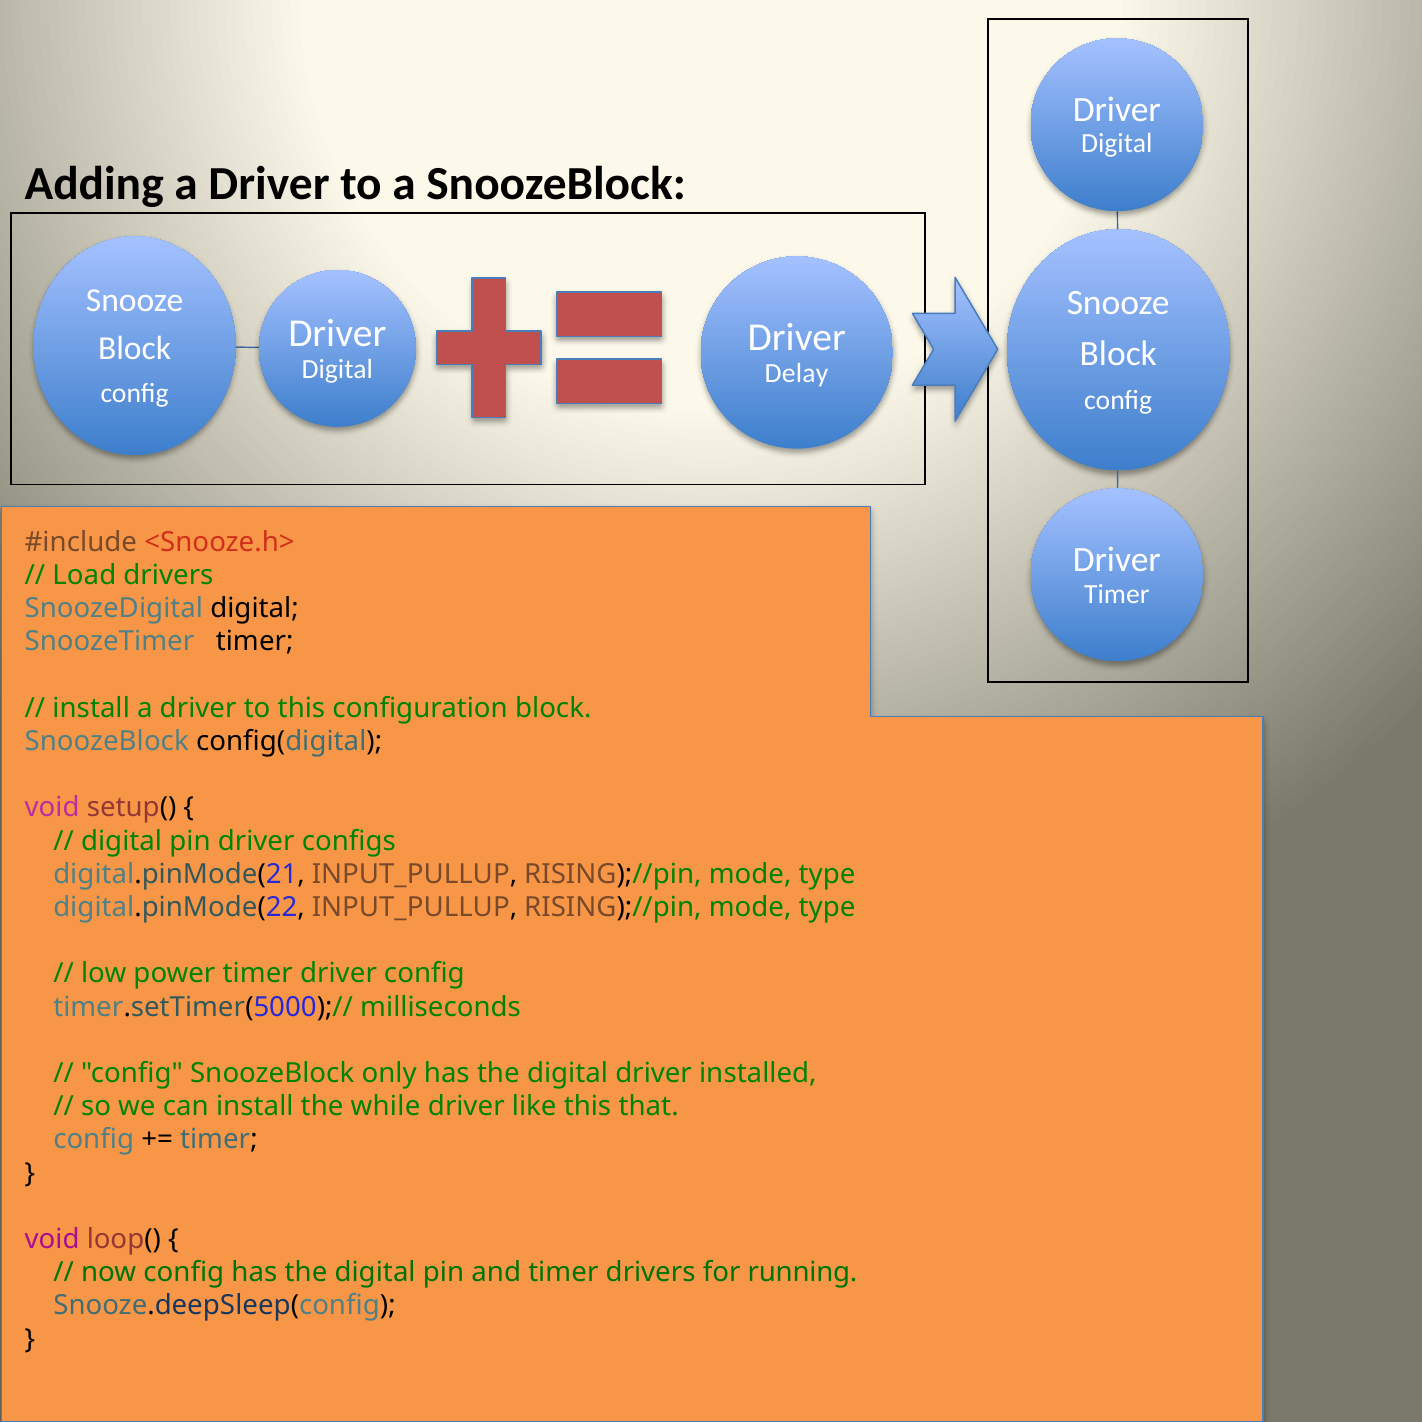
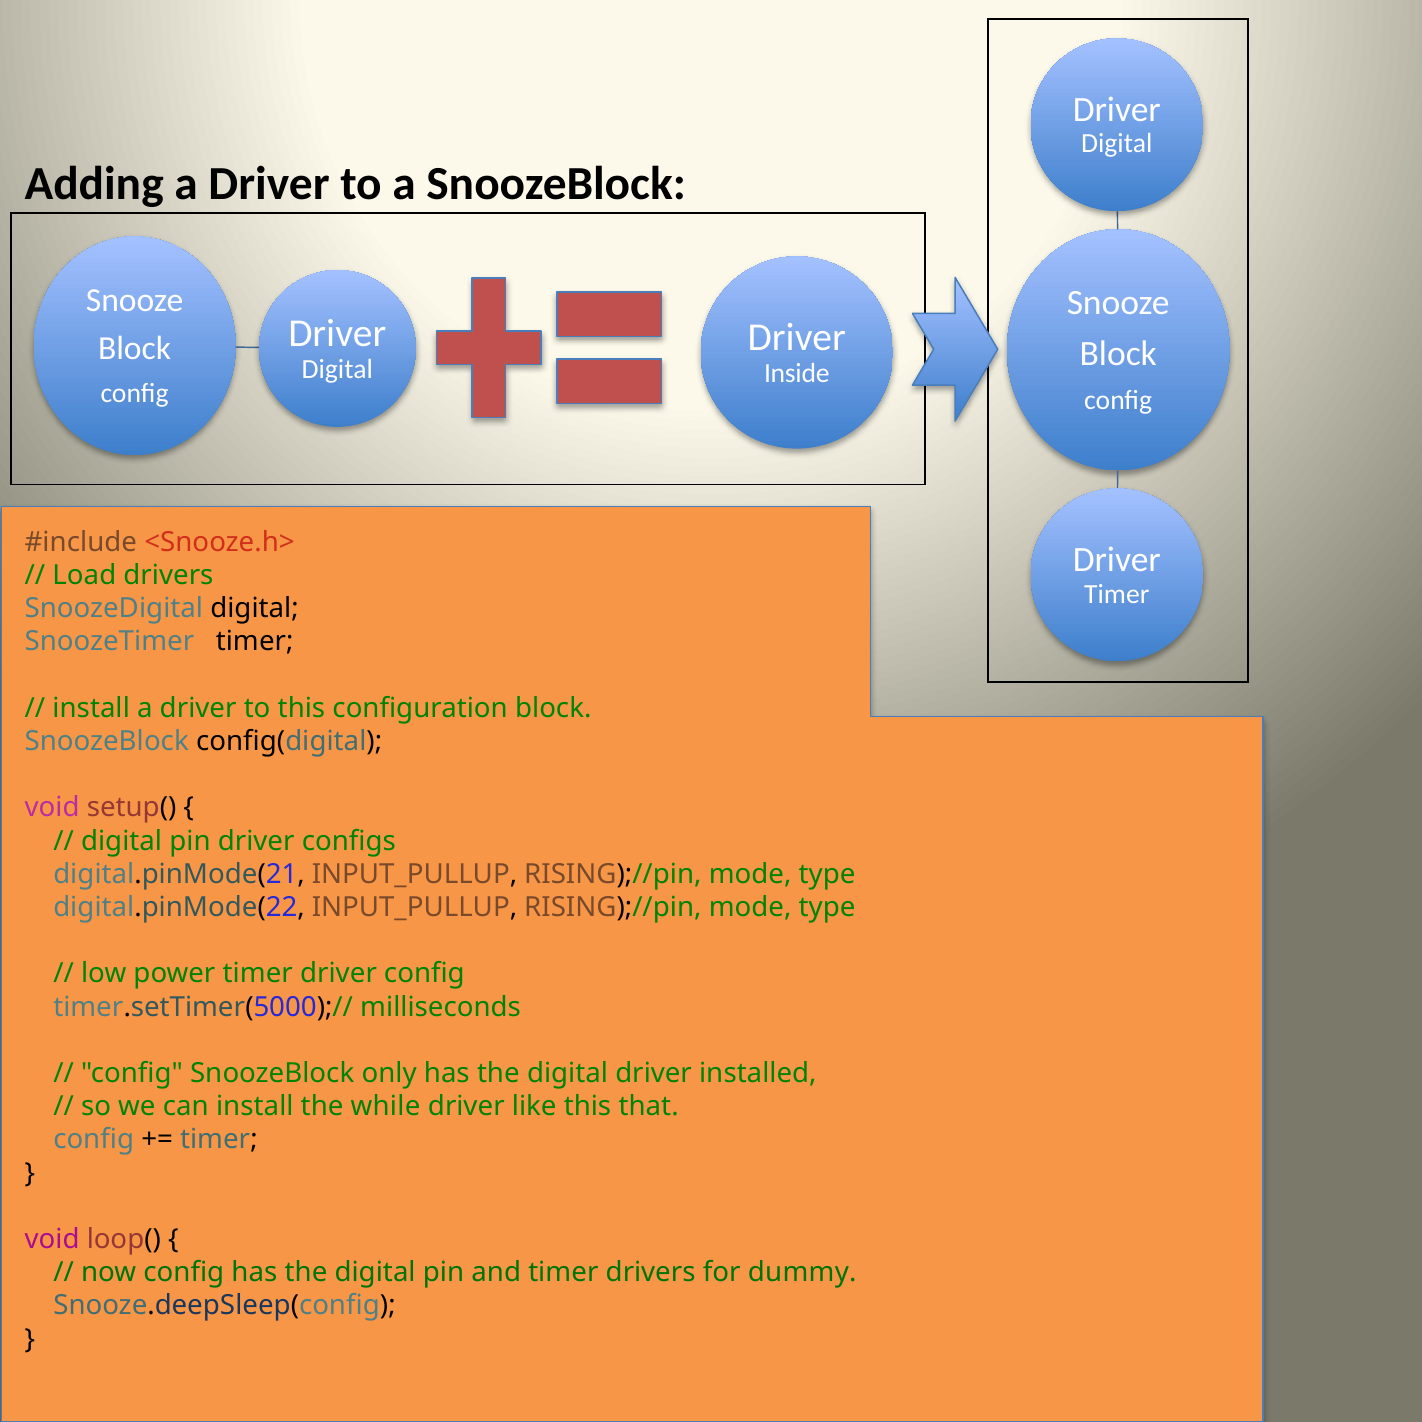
Delay: Delay -> Inside
running: running -> dummy
